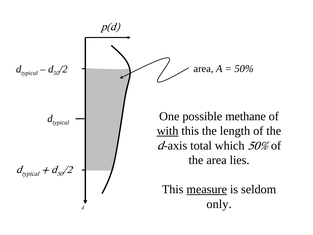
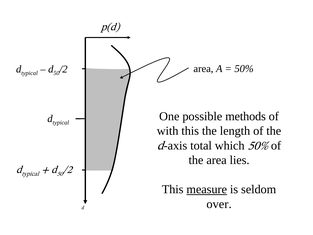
methane: methane -> methods
with underline: present -> none
only: only -> over
